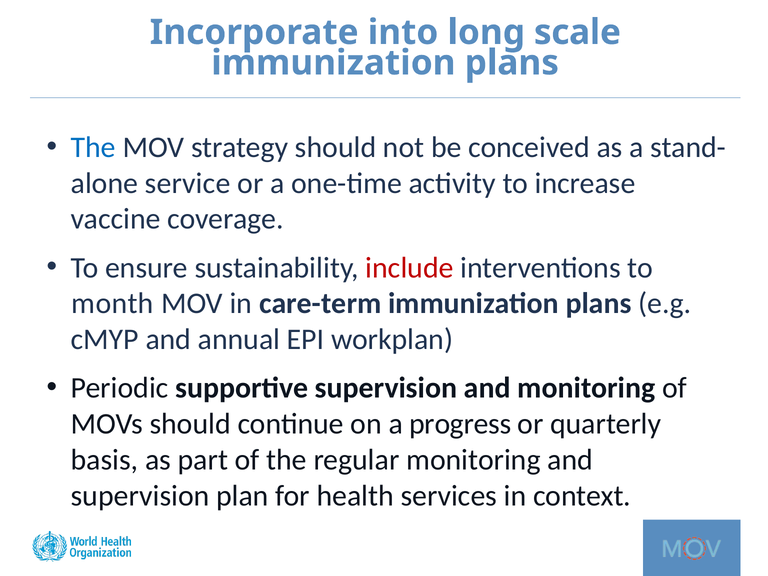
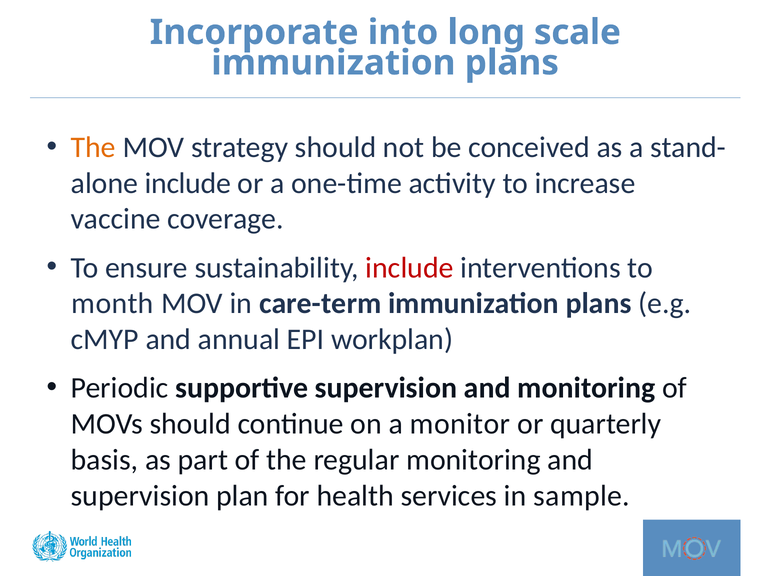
The at (93, 147) colour: blue -> orange
service at (188, 183): service -> include
progress: progress -> monitor
context: context -> sample
